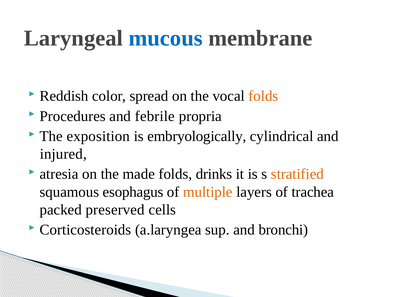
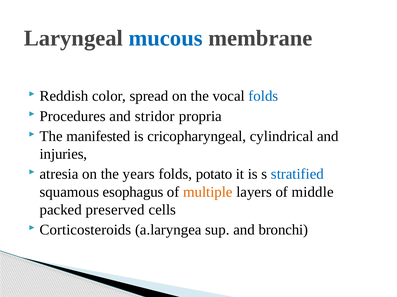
folds at (263, 96) colour: orange -> blue
febrile: febrile -> stridor
exposition: exposition -> manifested
embryologically: embryologically -> cricopharyngeal
injured: injured -> injuries
made: made -> years
drinks: drinks -> potato
stratified colour: orange -> blue
trachea: trachea -> middle
